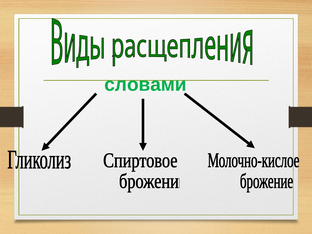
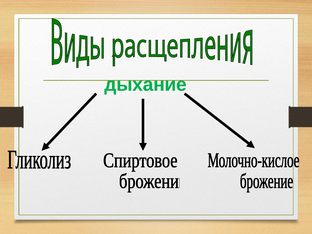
словами: словами -> дыхание
